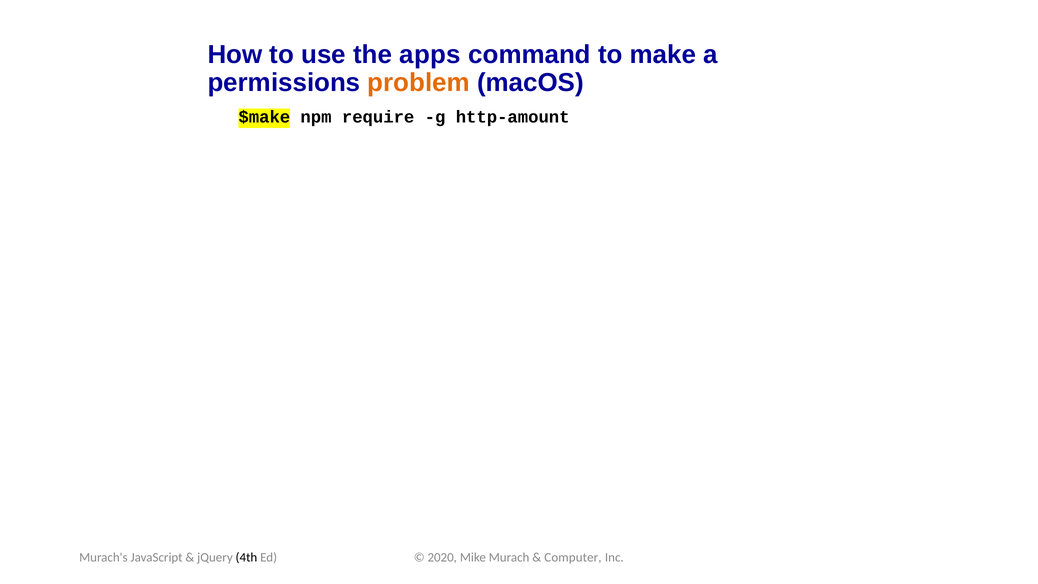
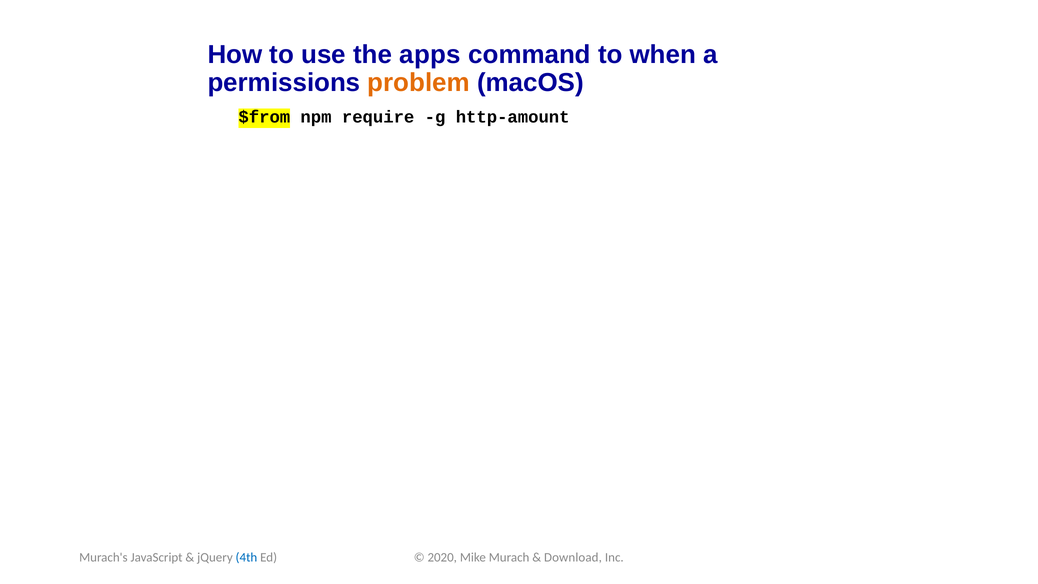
make: make -> when
$make: $make -> $from
4th colour: black -> blue
Computer: Computer -> Download
